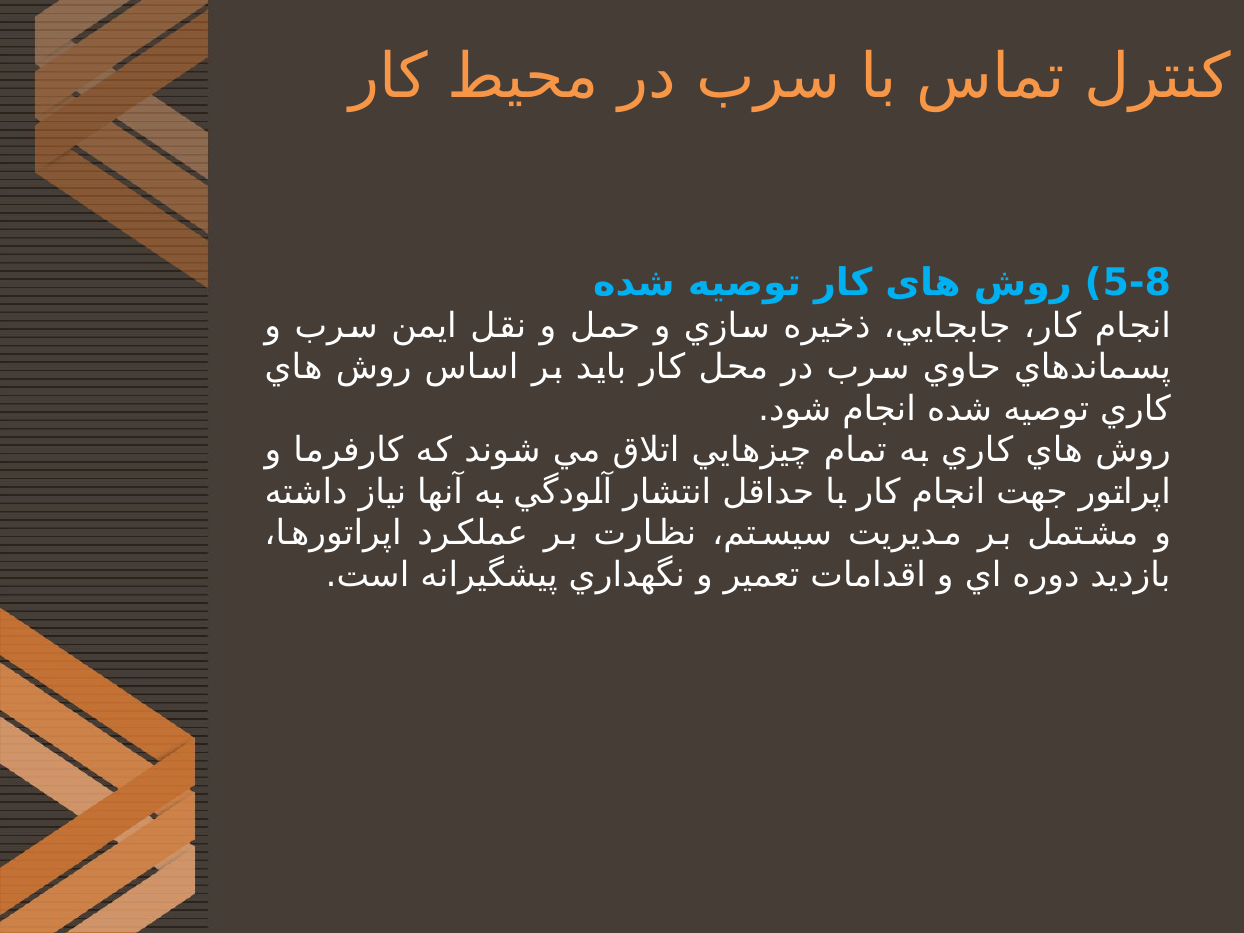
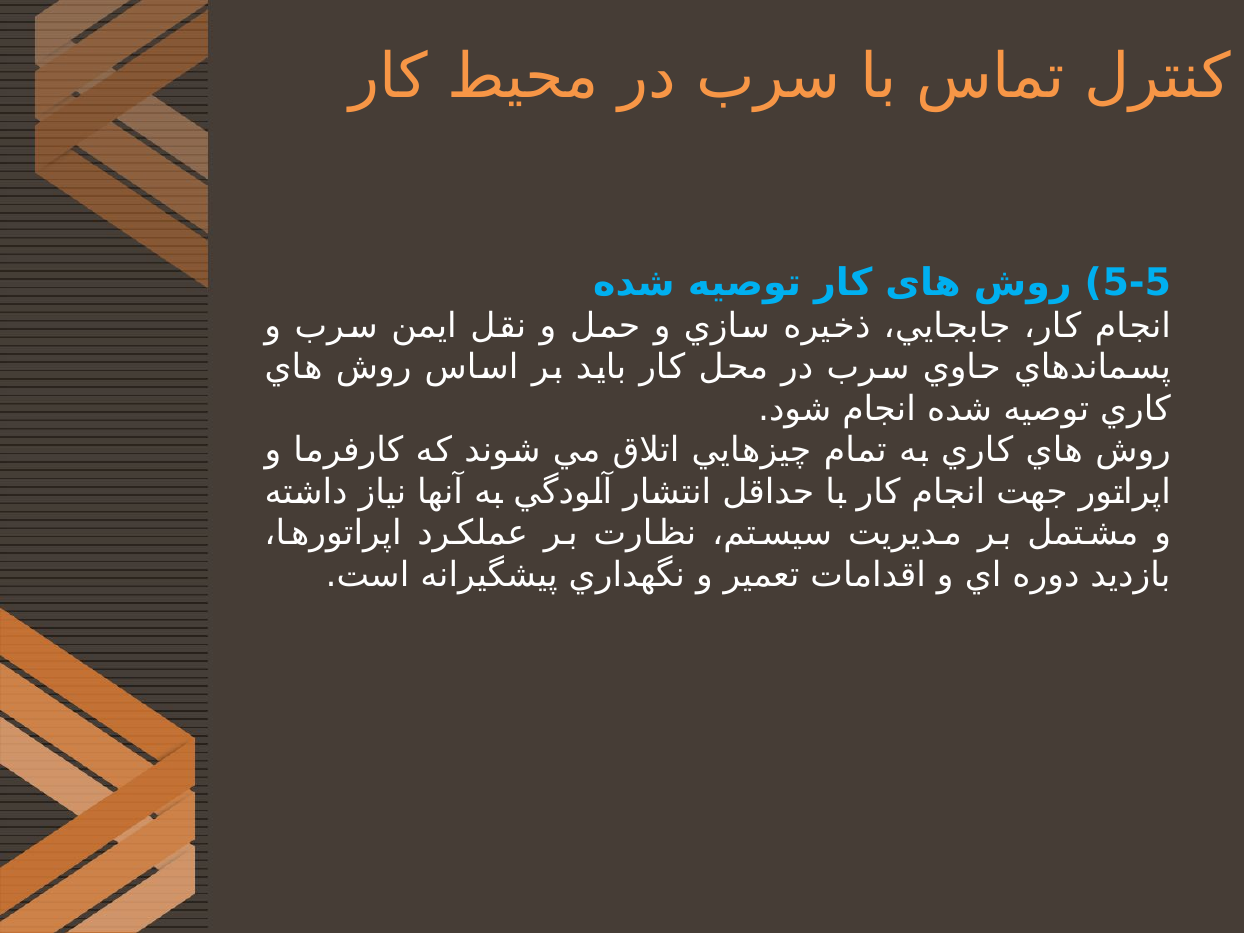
5-8: 5-8 -> 5-5
